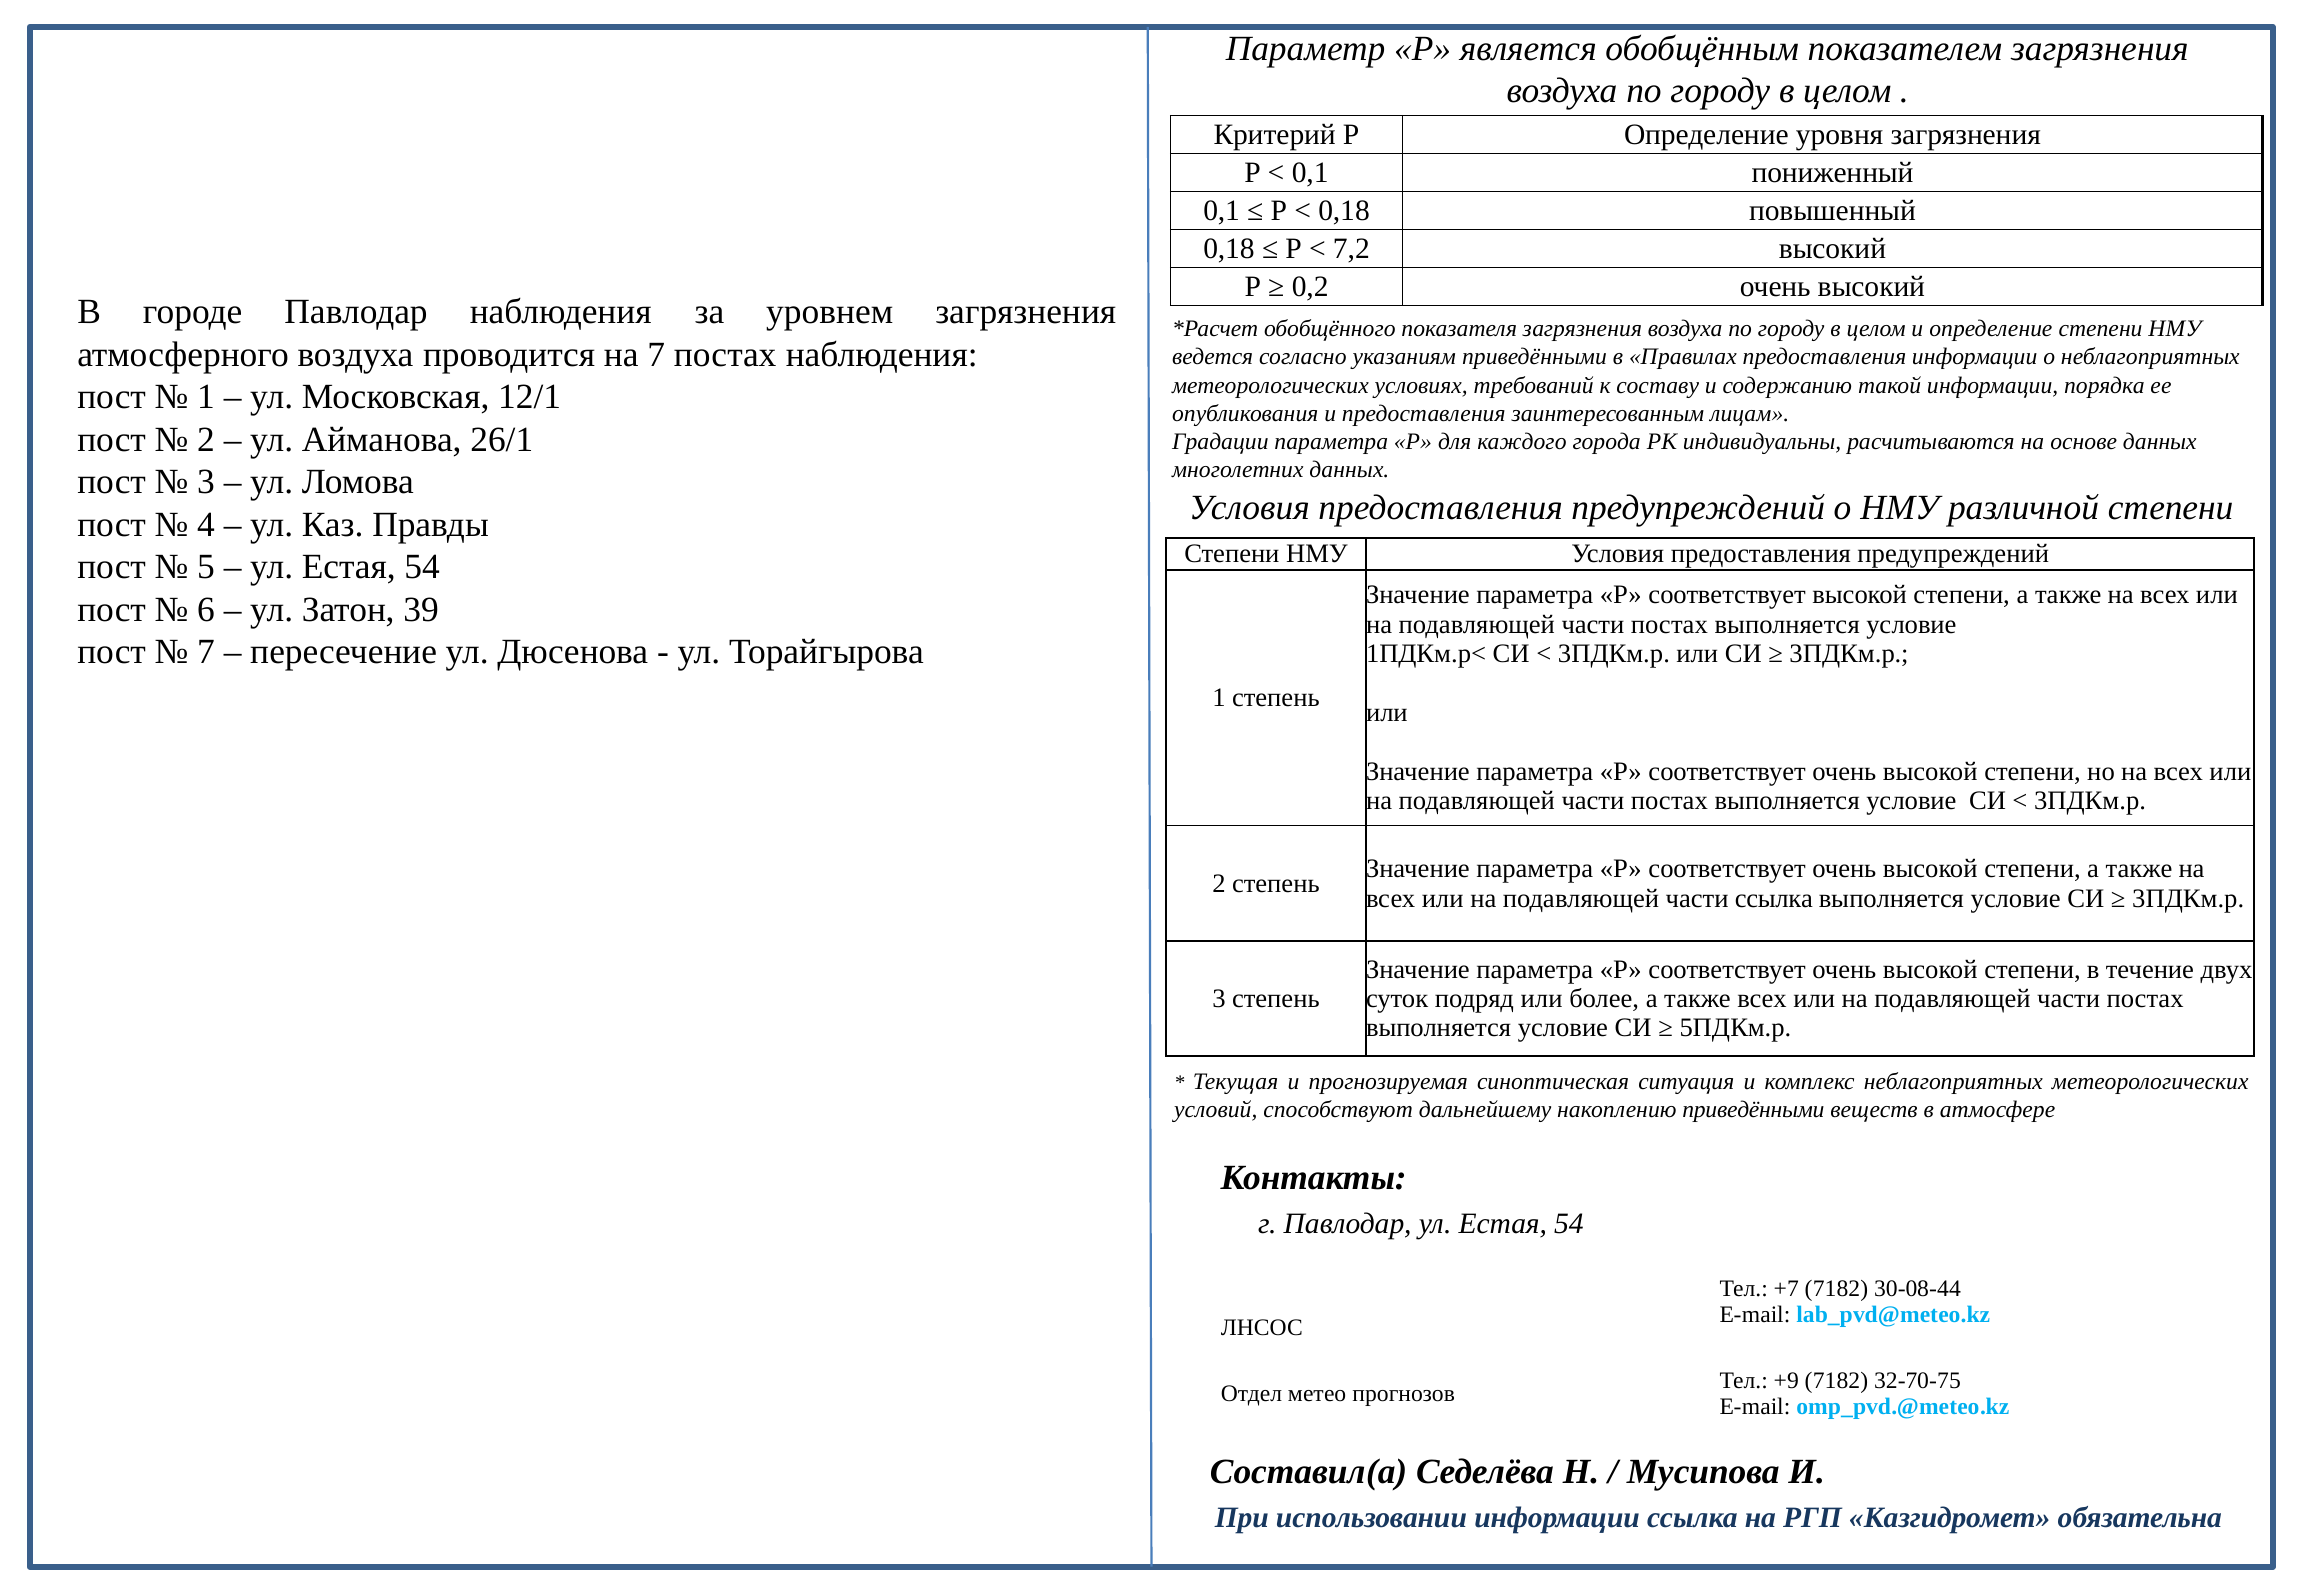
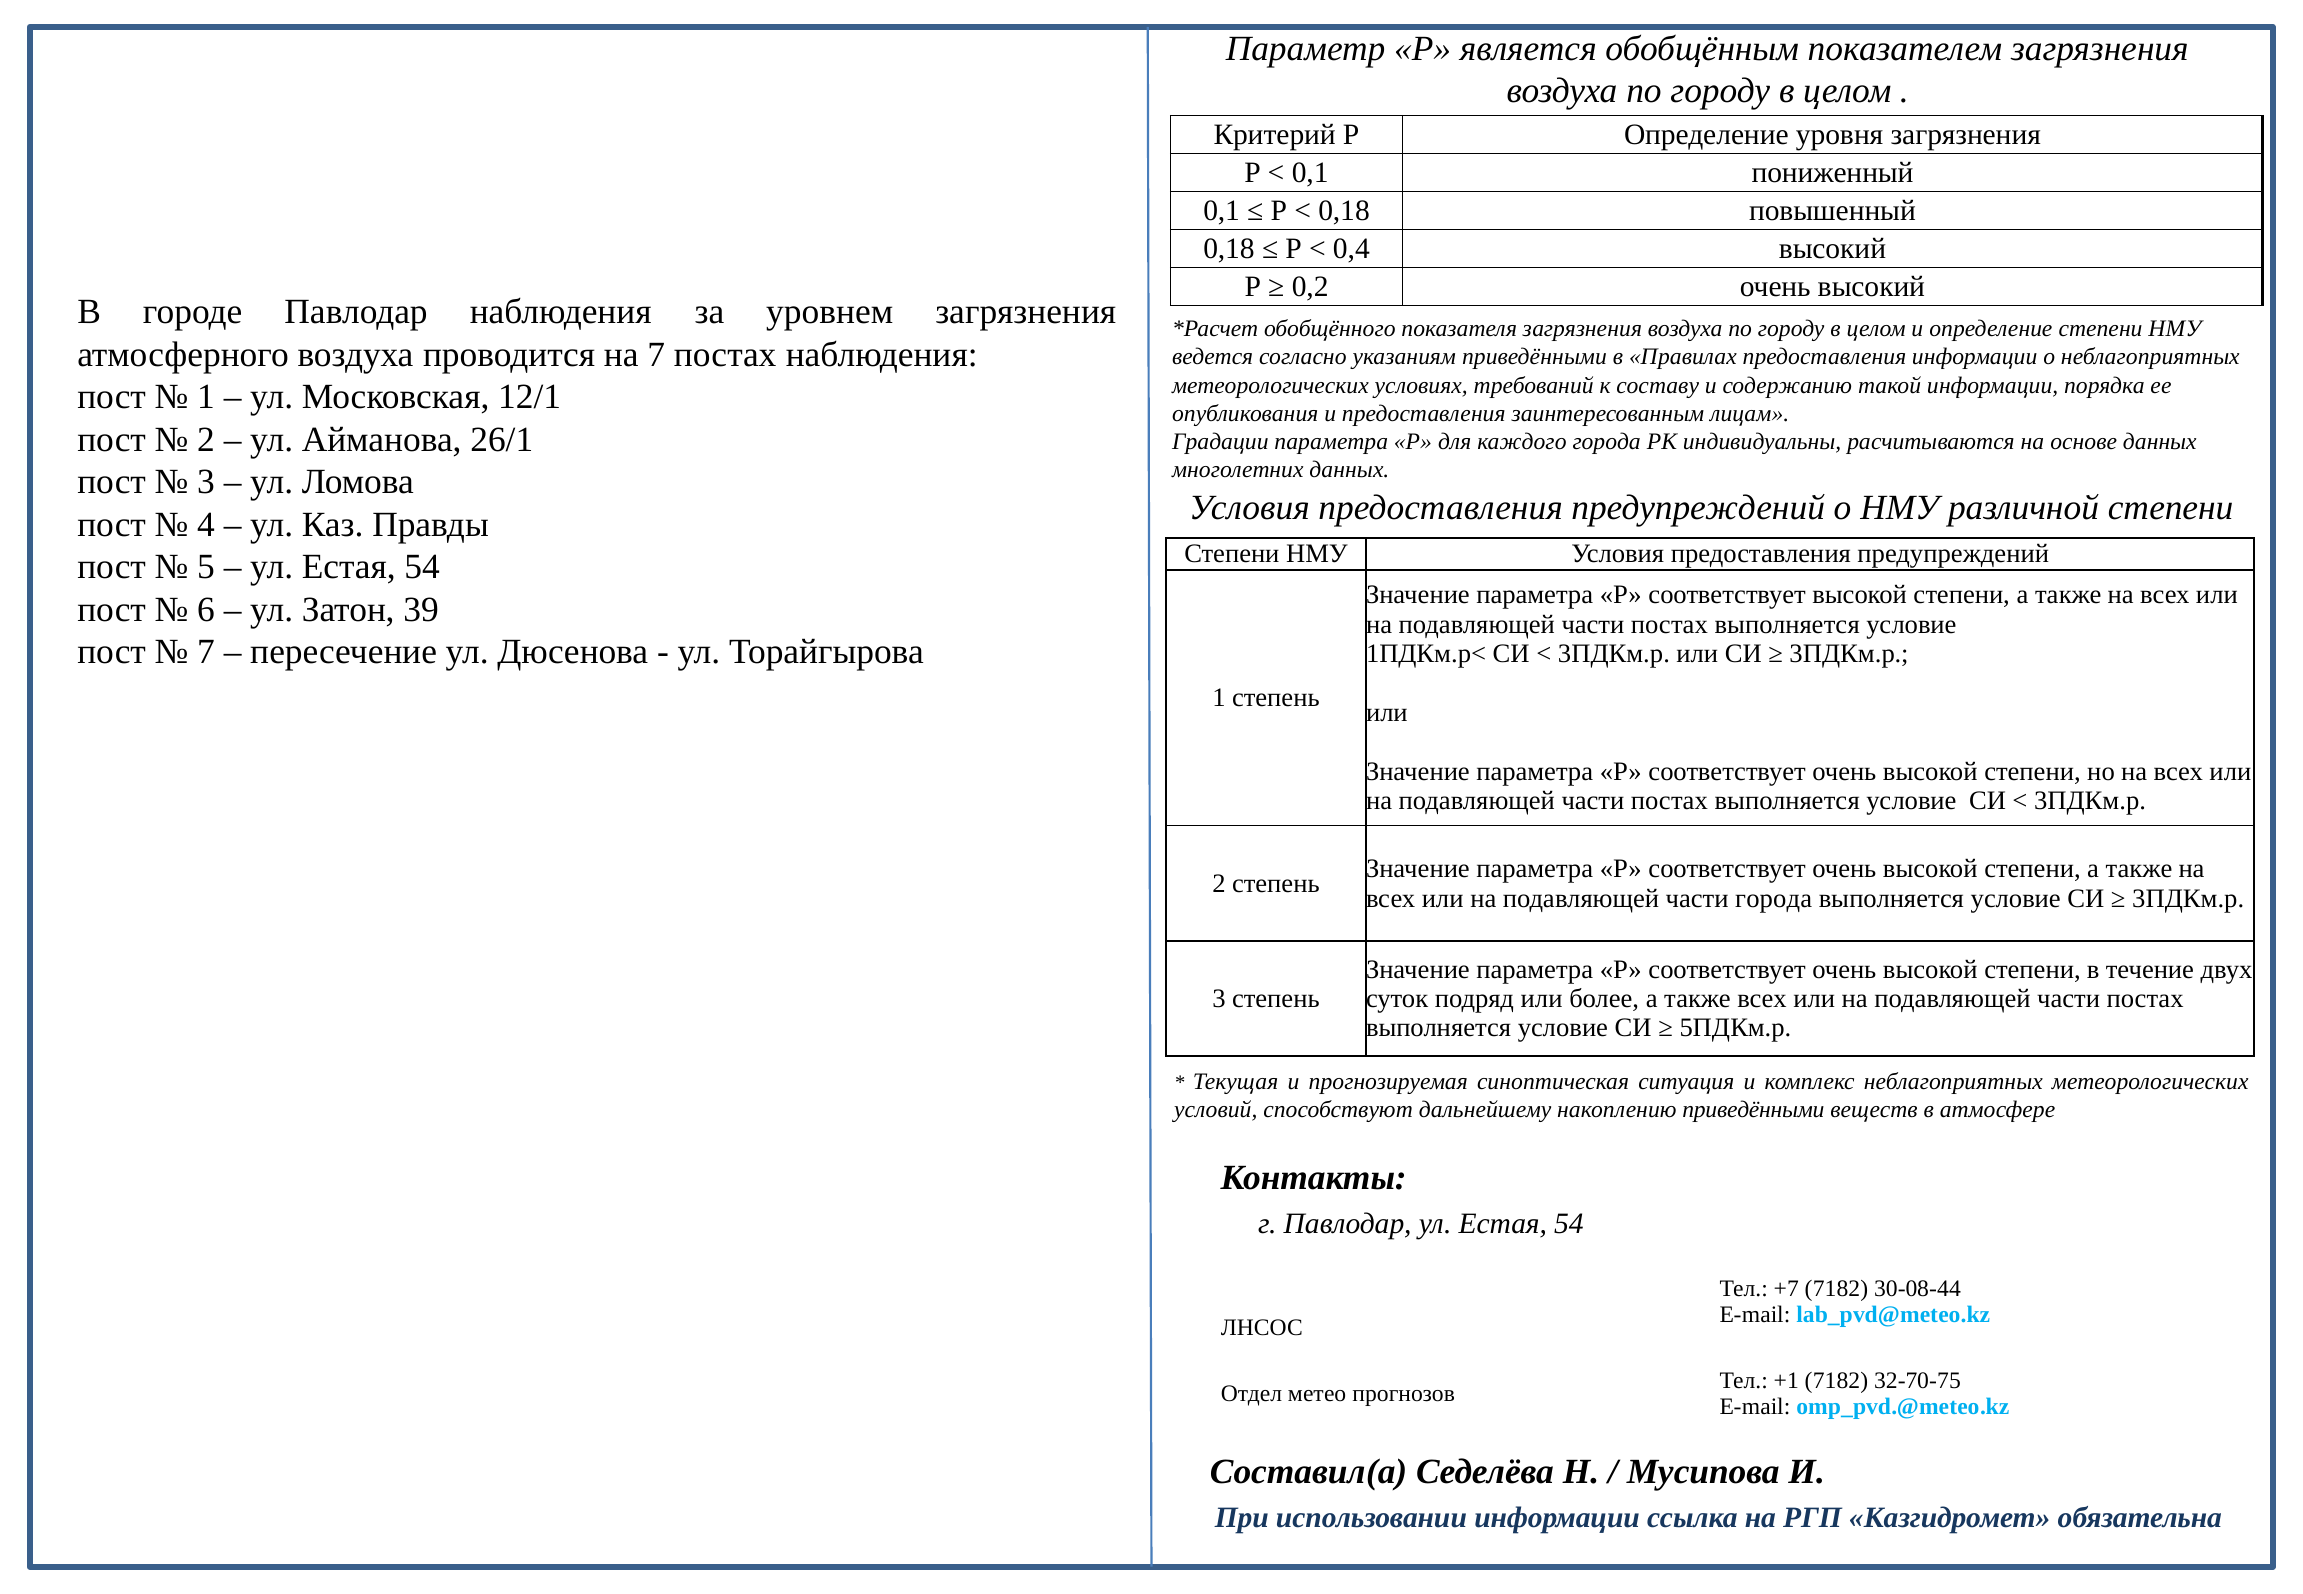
7,2: 7,2 -> 0,4
части ссылка: ссылка -> города
+9: +9 -> +1
